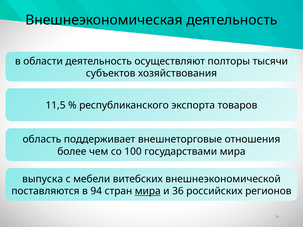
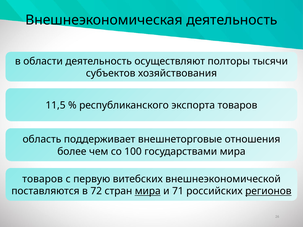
выпуска at (43, 179): выпуска -> товаров
мебели: мебели -> первую
94: 94 -> 72
36: 36 -> 71
регионов underline: none -> present
